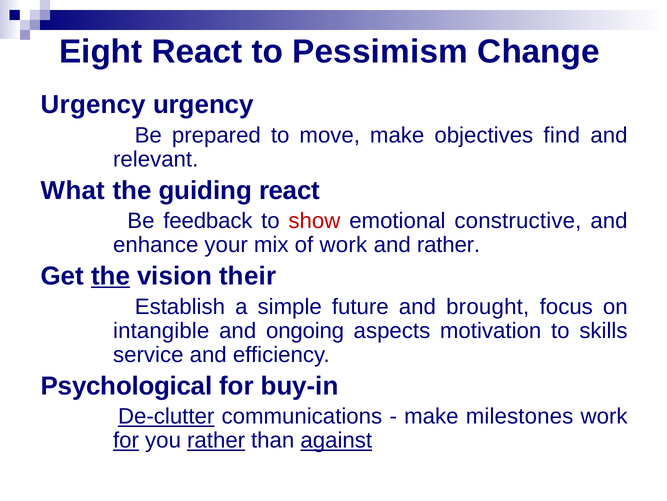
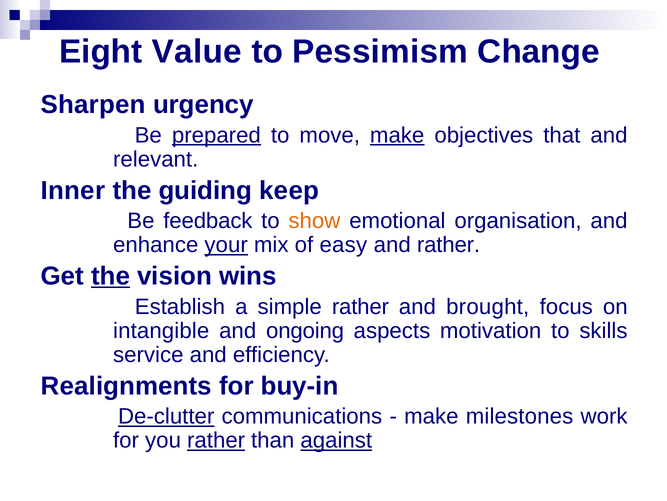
Eight React: React -> Value
Urgency at (93, 105): Urgency -> Sharpen
prepared underline: none -> present
make at (397, 135) underline: none -> present
find: find -> that
What: What -> Inner
guiding react: react -> keep
show colour: red -> orange
constructive: constructive -> organisation
your underline: none -> present
of work: work -> easy
their: their -> wins
simple future: future -> rather
Psychological: Psychological -> Realignments
for at (126, 440) underline: present -> none
